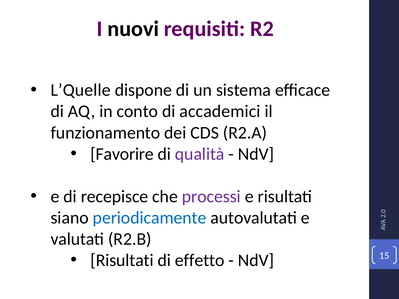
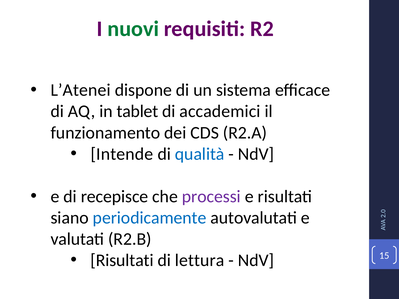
nuovi colour: black -> green
L’Quelle: L’Quelle -> L’Atenei
conto: conto -> tablet
Favorire: Favorire -> Intende
qualità colour: purple -> blue
effetto: effetto -> lettura
